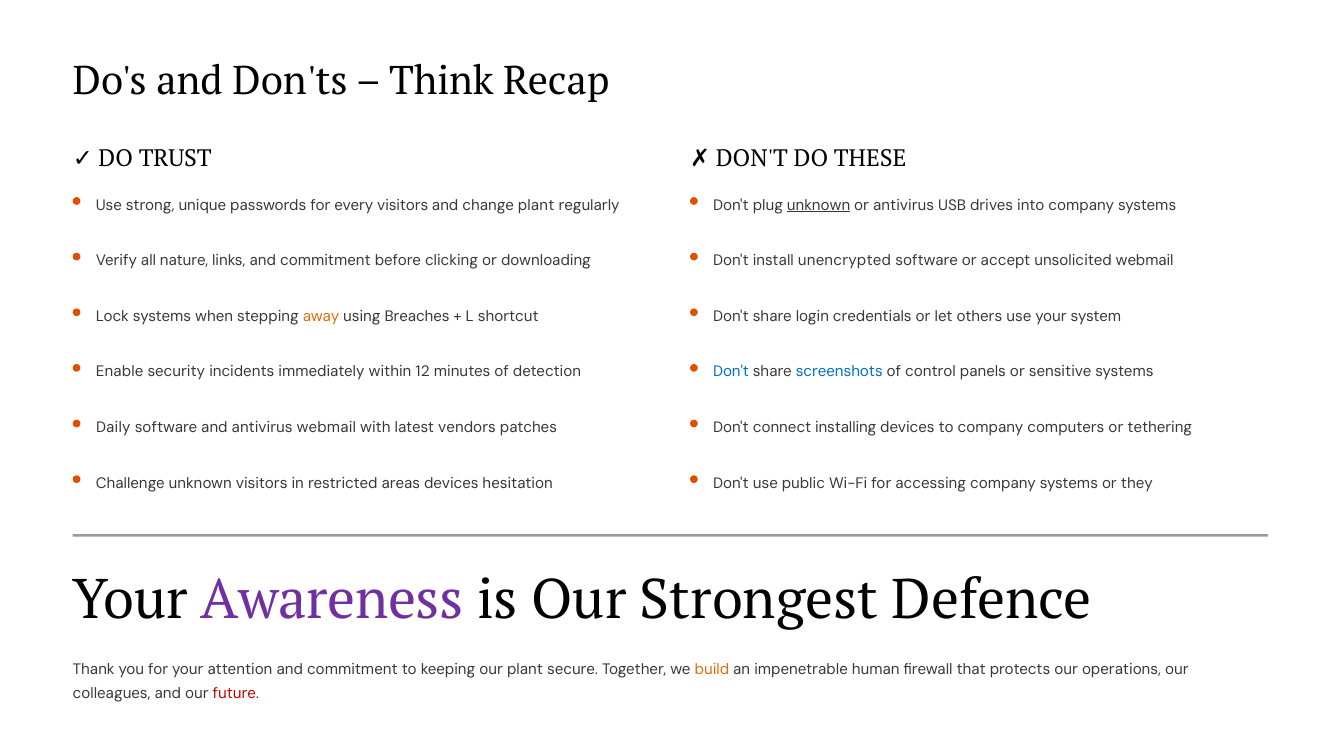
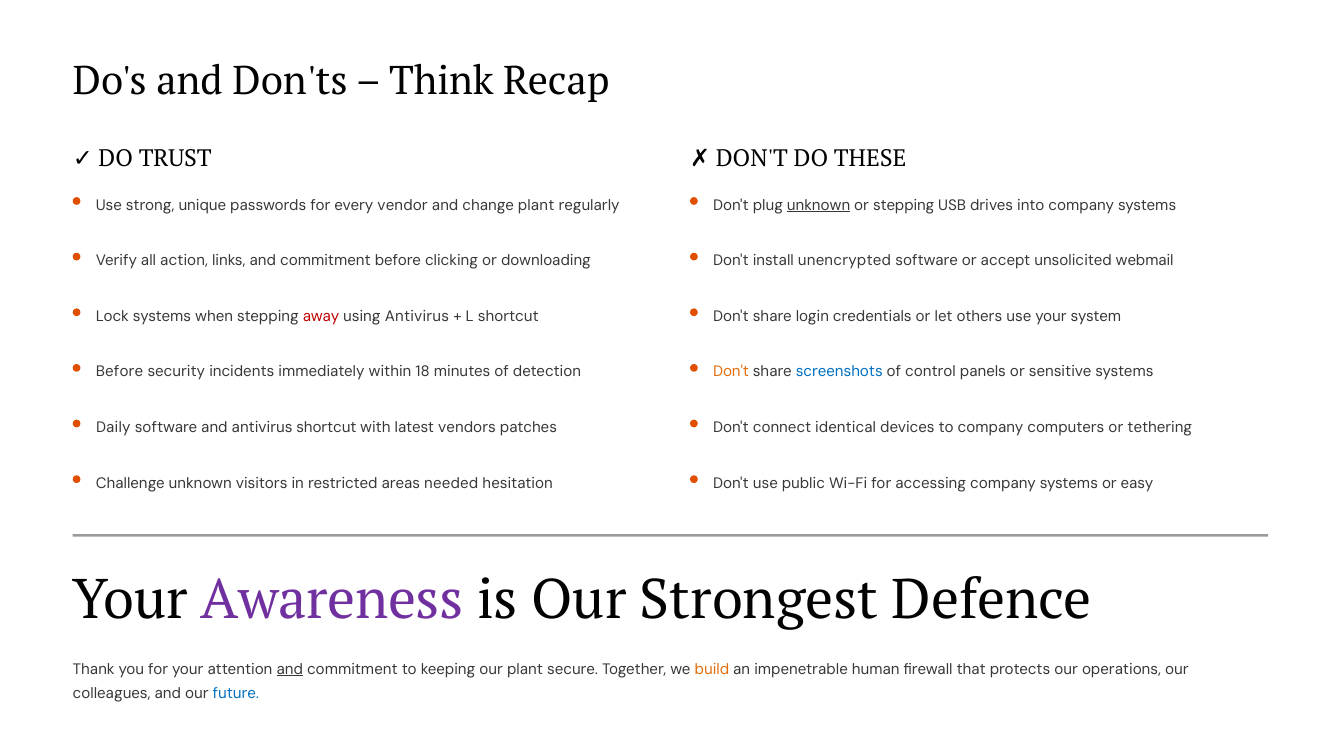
every visitors: visitors -> vendor
or antivirus: antivirus -> stepping
nature: nature -> action
away colour: orange -> red
using Breaches: Breaches -> Antivirus
Enable at (120, 372): Enable -> Before
12: 12 -> 18
Don't at (731, 372) colour: blue -> orange
antivirus webmail: webmail -> shortcut
installing: installing -> identical
areas devices: devices -> needed
they: they -> easy
and at (290, 670) underline: none -> present
future colour: red -> blue
